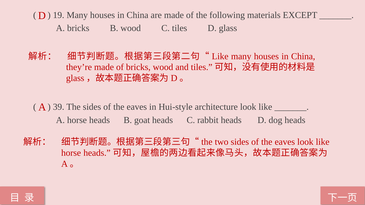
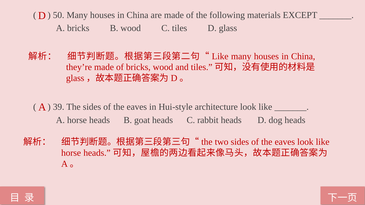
19: 19 -> 50
